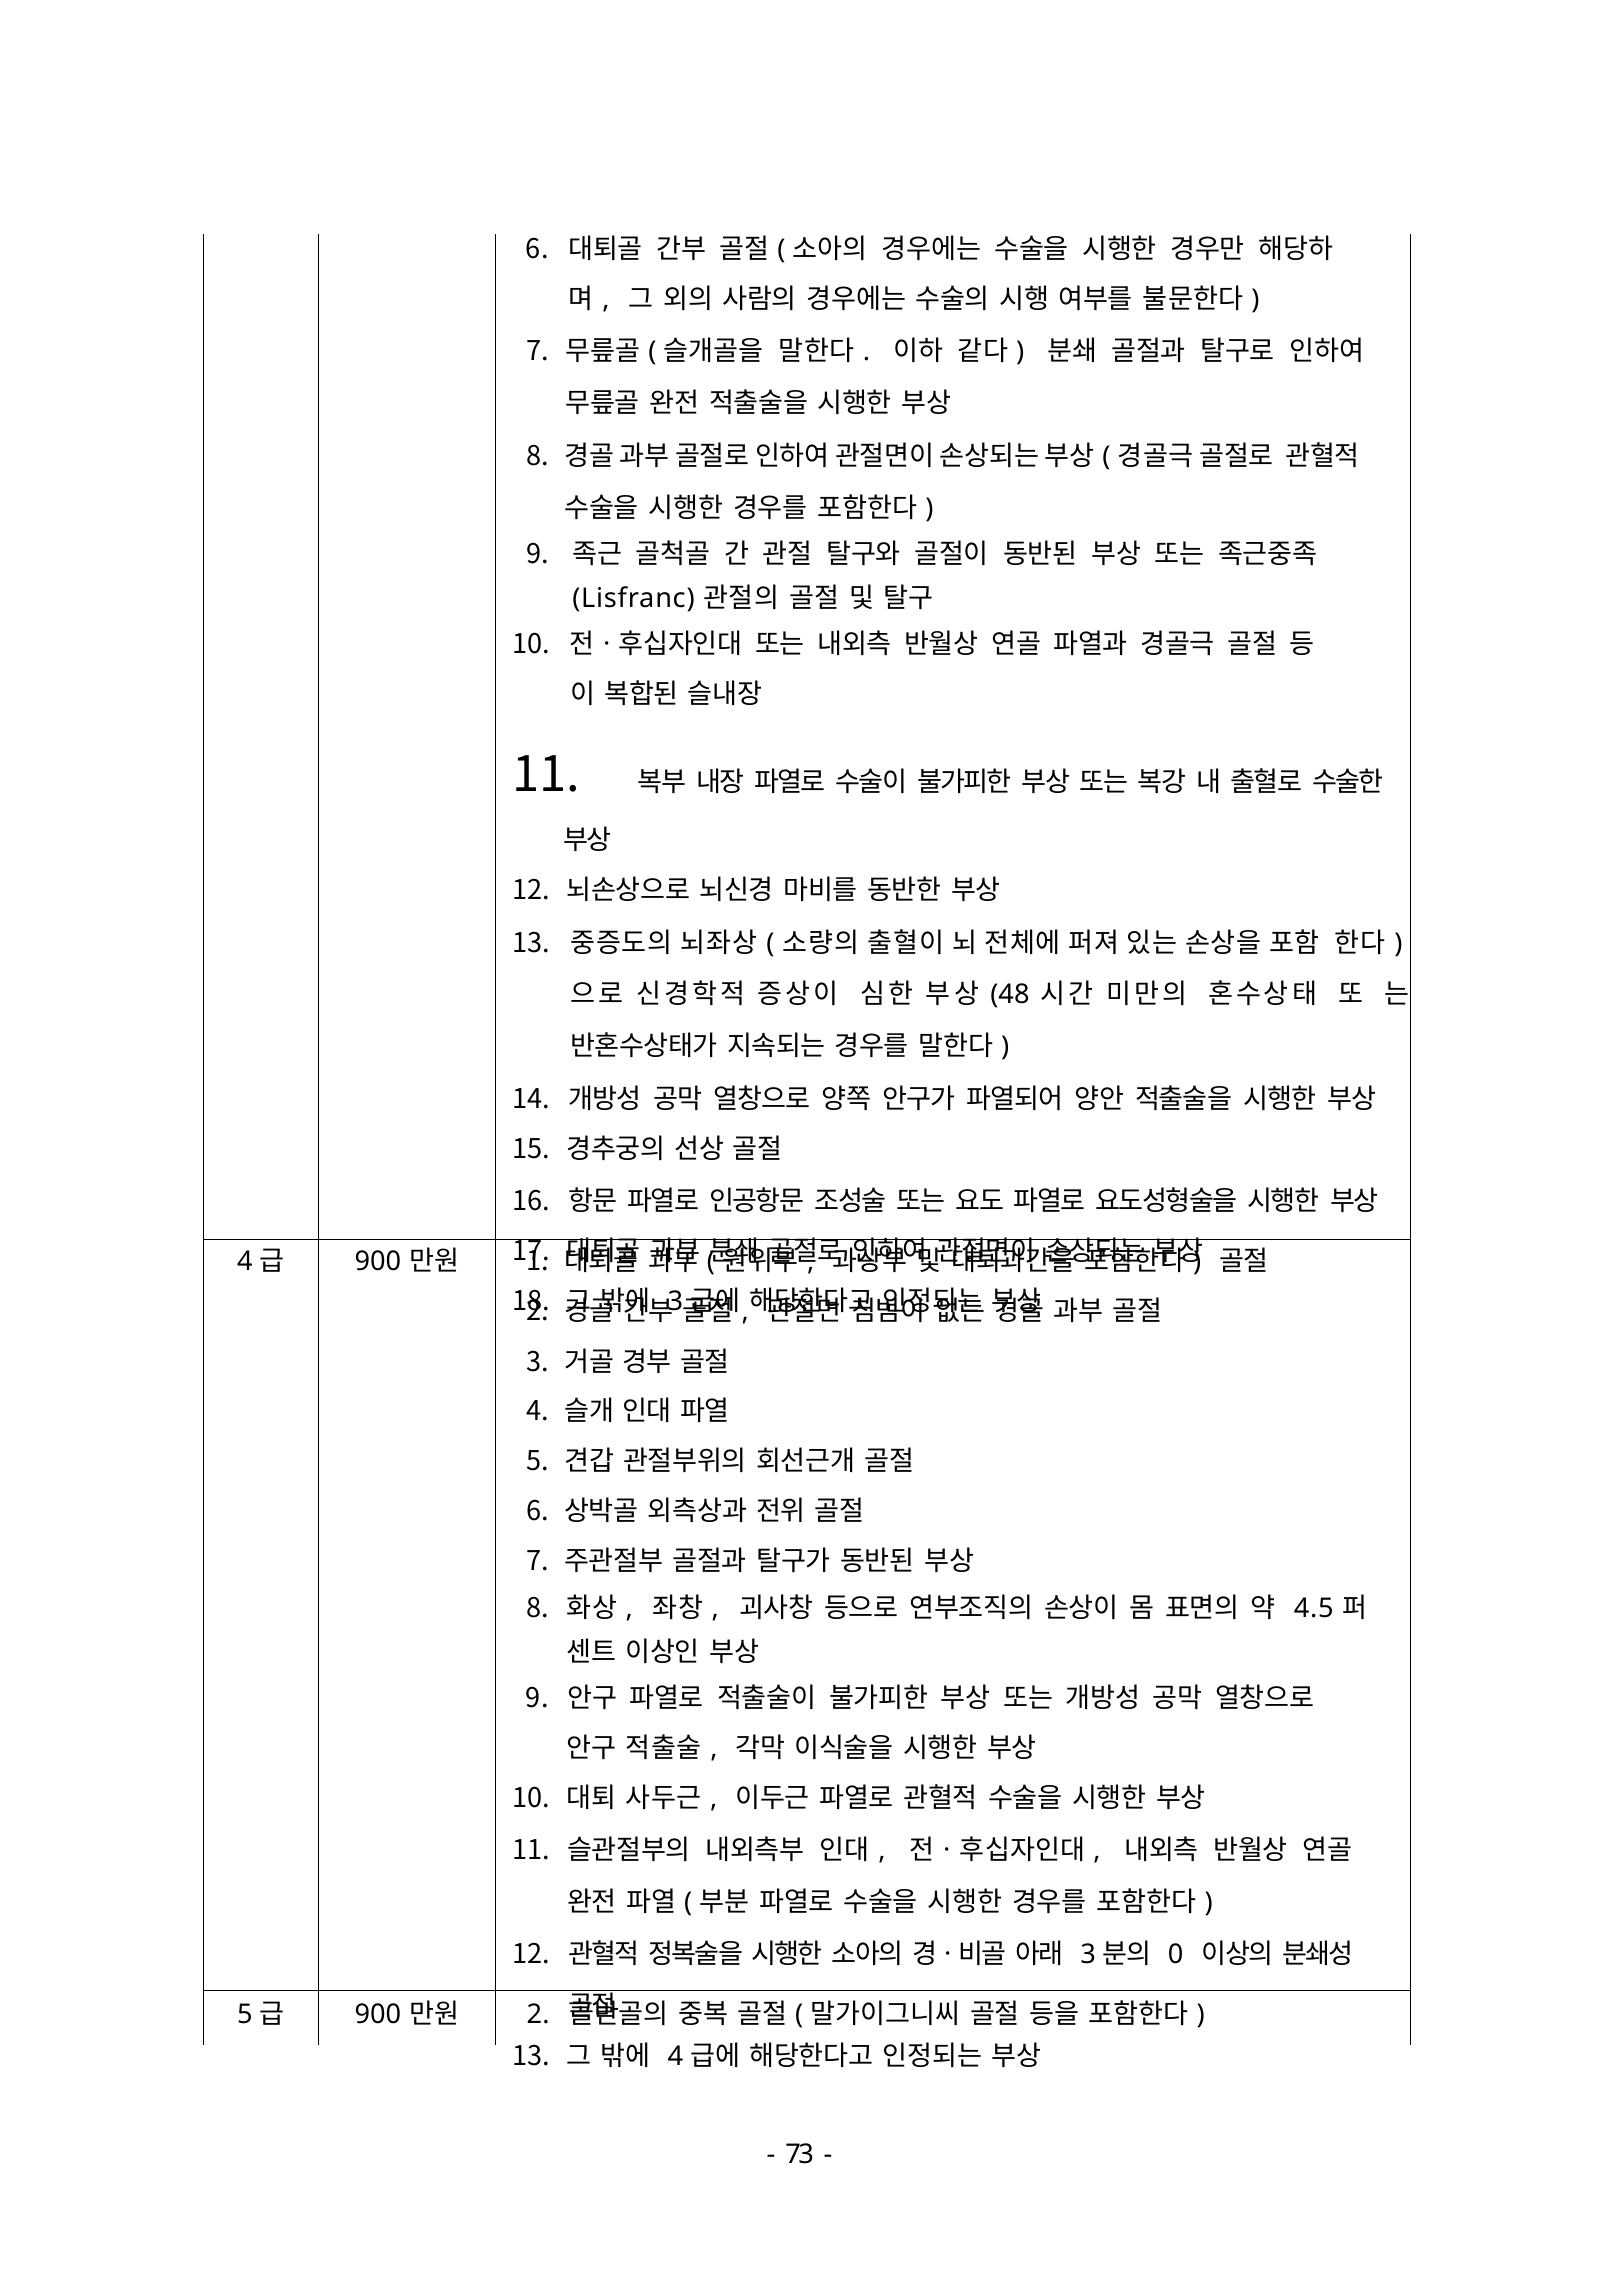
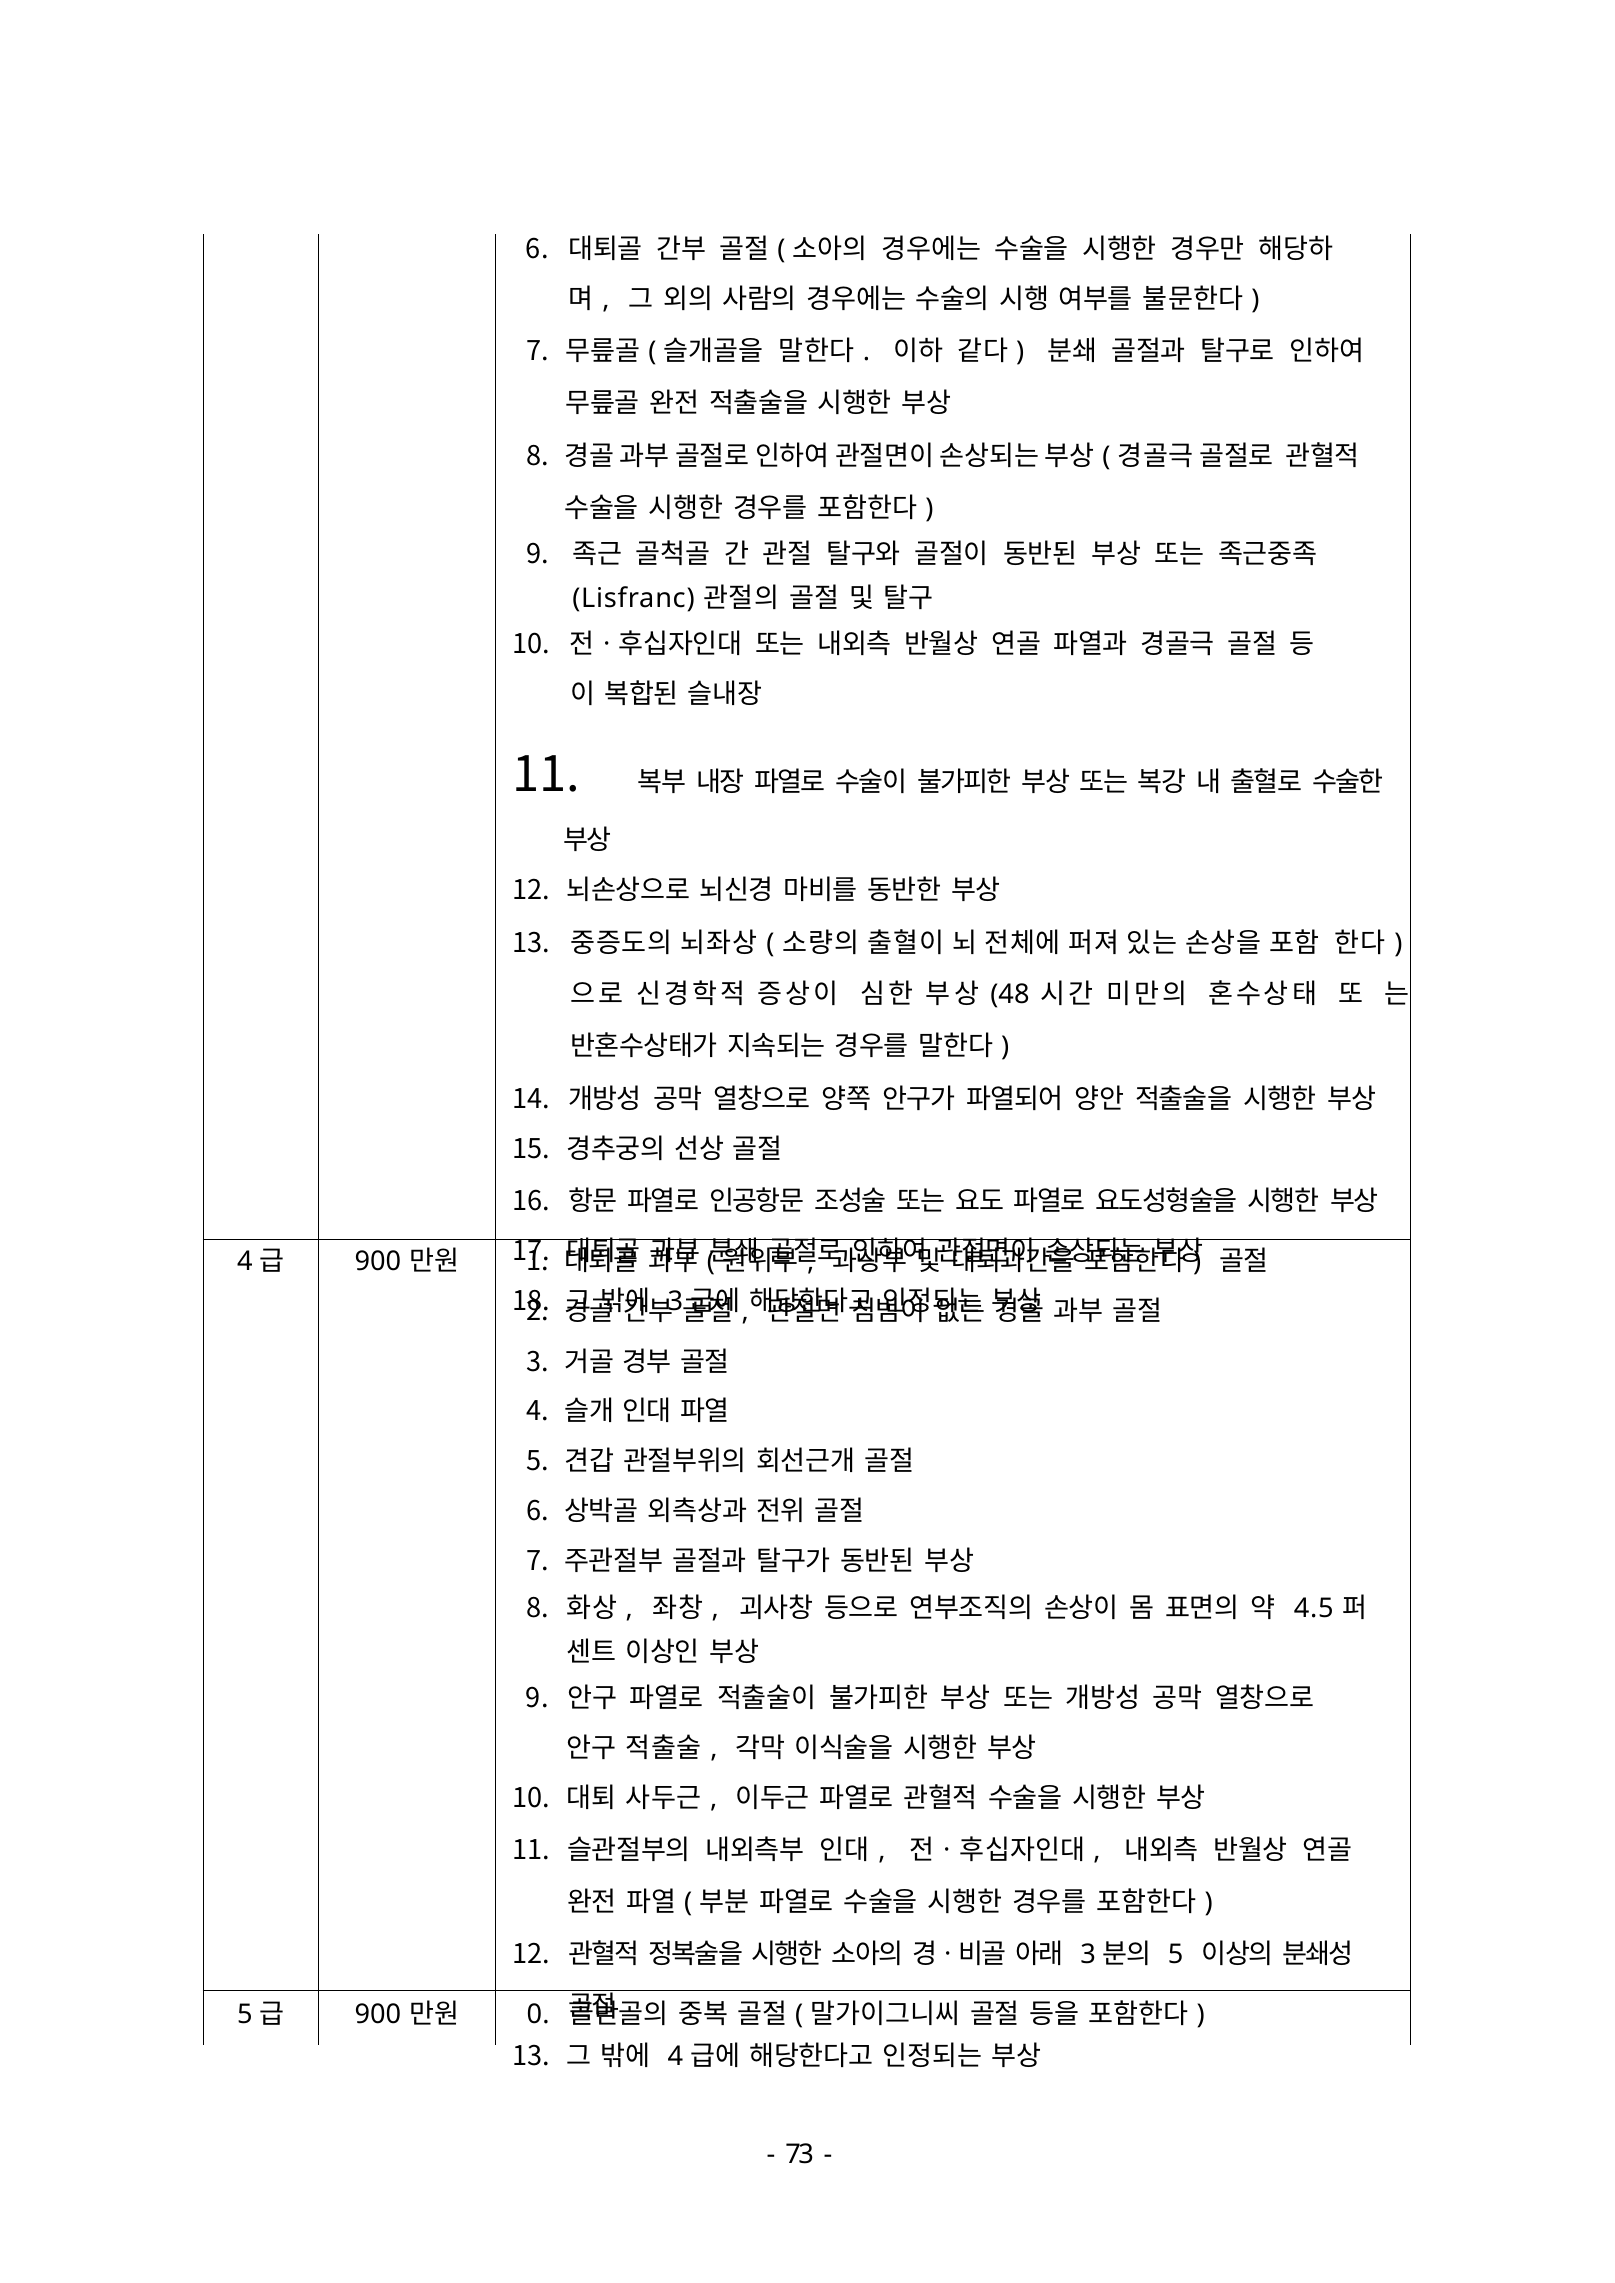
0 at (1176, 1955): 0 -> 5
2 at (538, 2015): 2 -> 0
